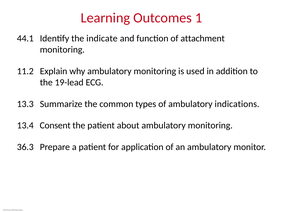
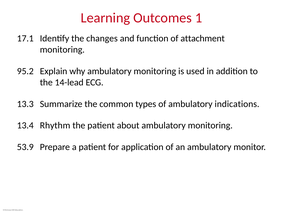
44.1: 44.1 -> 17.1
indicate: indicate -> changes
11.2: 11.2 -> 95.2
19-lead: 19-lead -> 14-lead
Consent: Consent -> Rhythm
36.3: 36.3 -> 53.9
